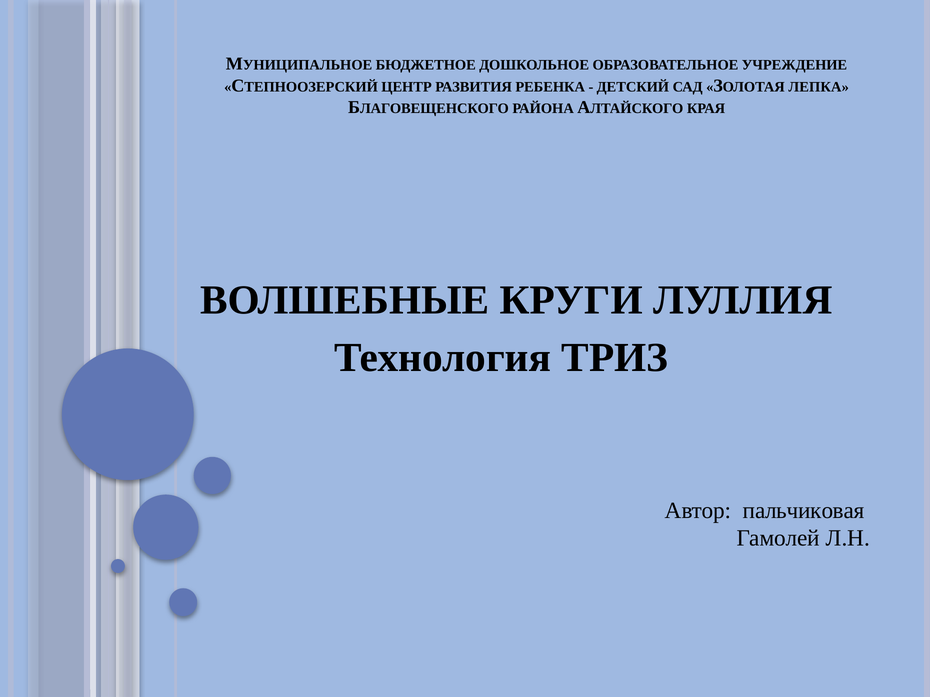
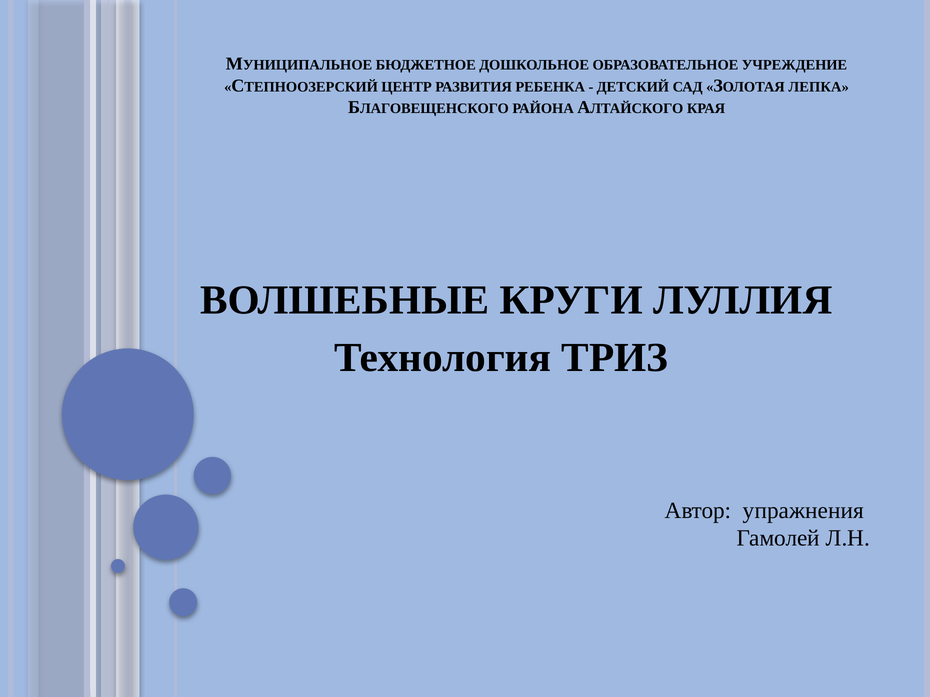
пальчиковая: пальчиковая -> упражнения
